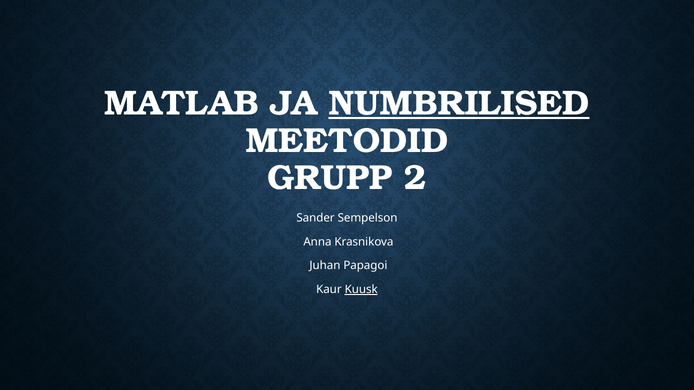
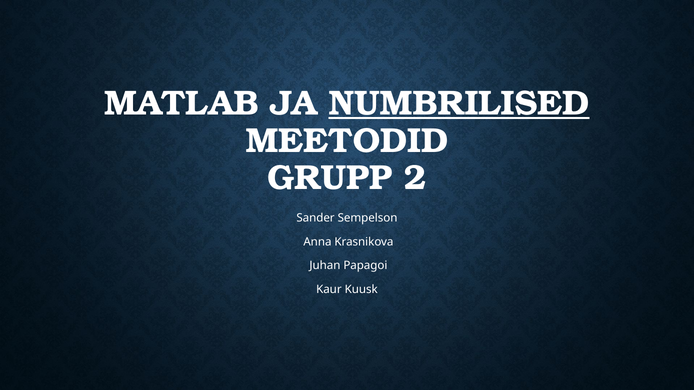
Kuusk underline: present -> none
